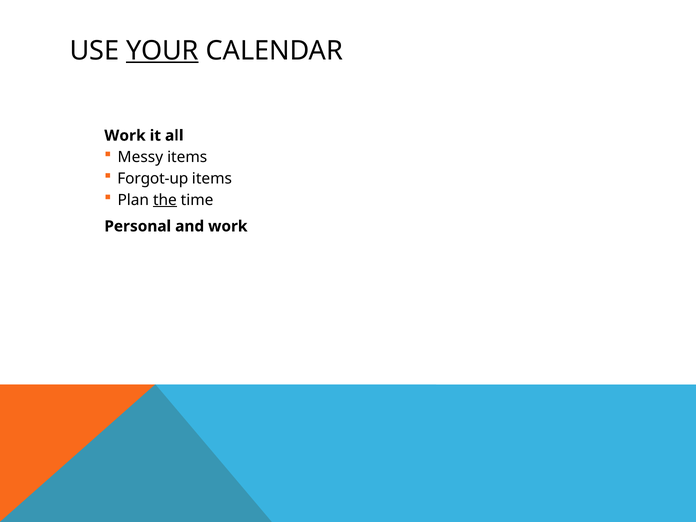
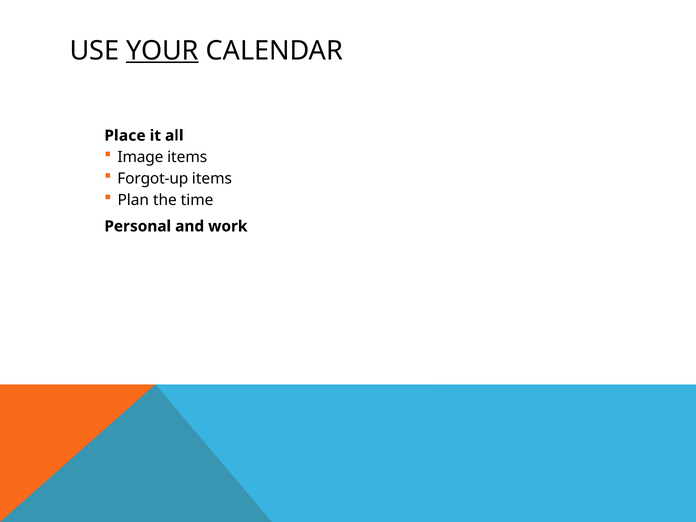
Work at (125, 136): Work -> Place
Messy: Messy -> Image
the underline: present -> none
